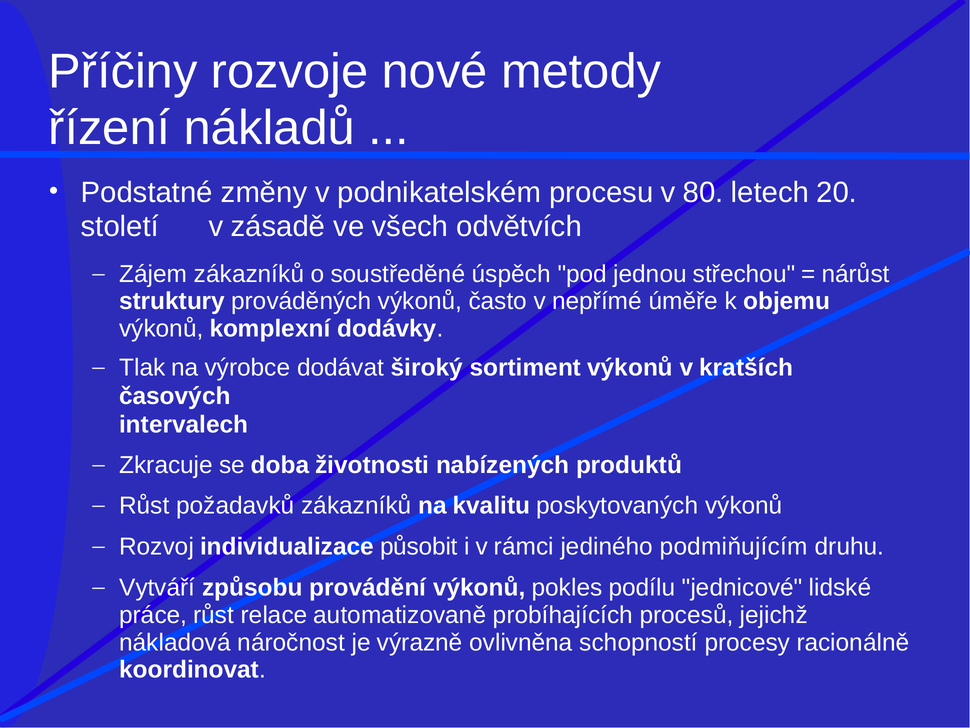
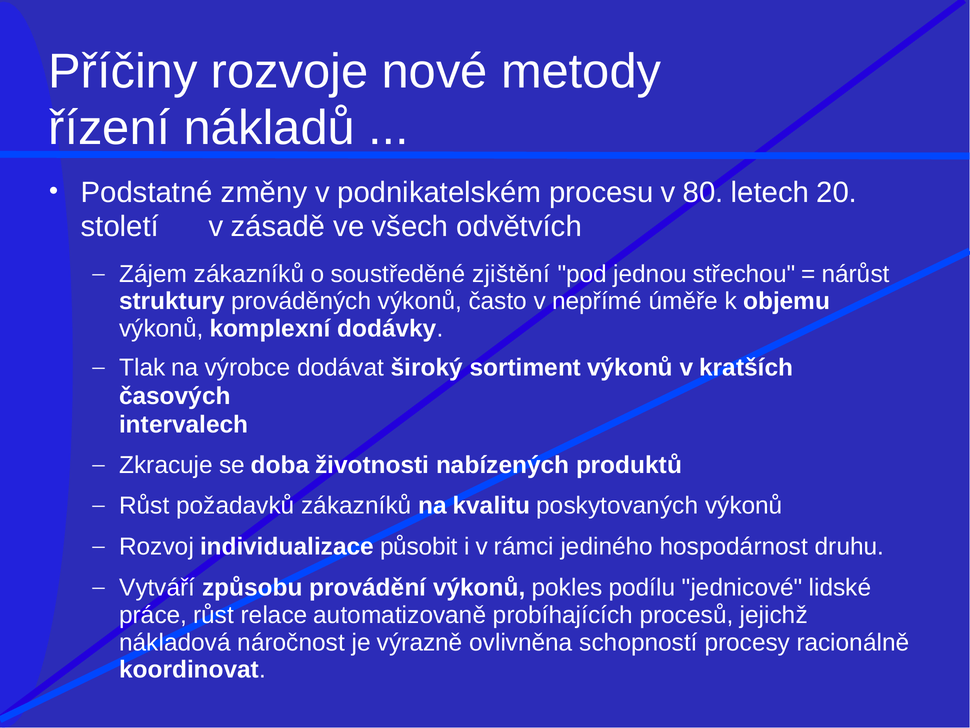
úspěch: úspěch -> zjištění
podmiňujícím: podmiňujícím -> hospodárnost
